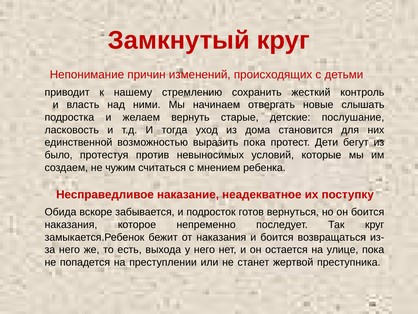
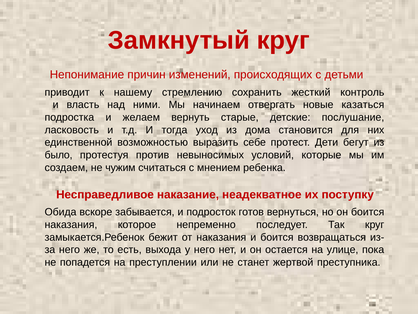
слышать: слышать -> казаться
выразить пока: пока -> себе
